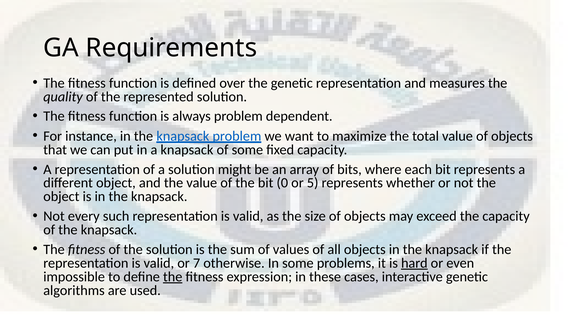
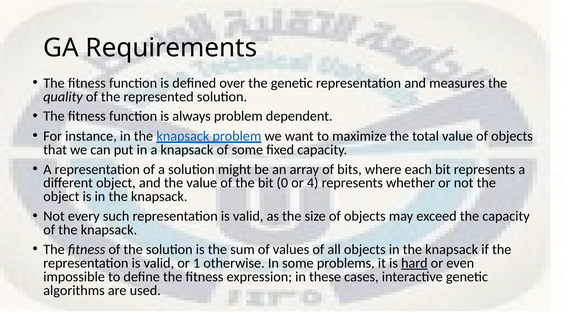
5: 5 -> 4
7: 7 -> 1
the at (173, 276) underline: present -> none
